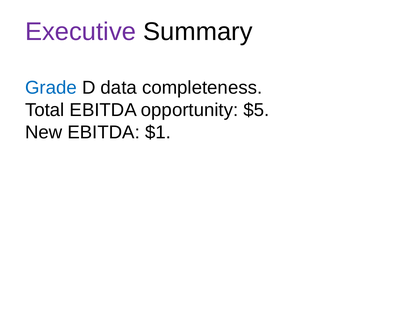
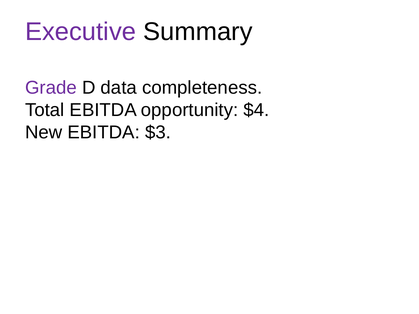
Grade colour: blue -> purple
$5: $5 -> $4
$1: $1 -> $3
